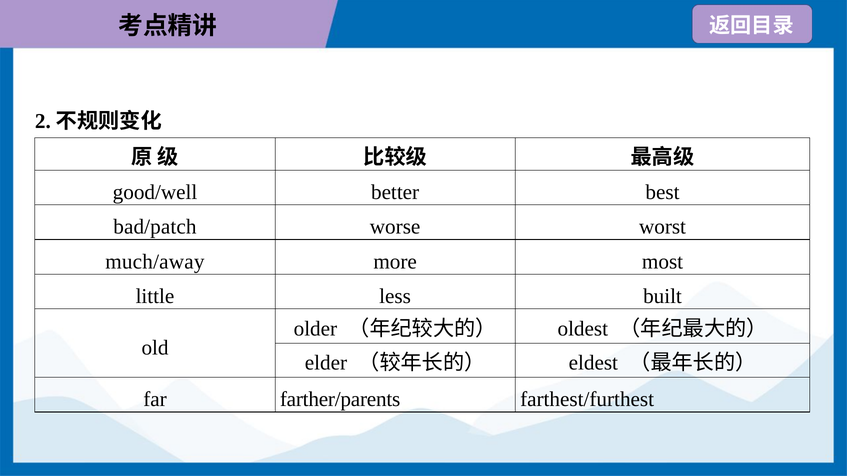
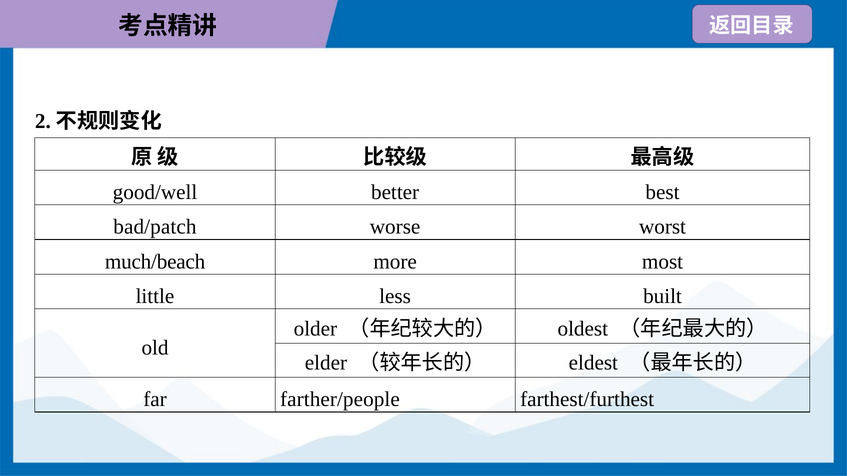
much/away: much/away -> much/beach
farther/parents: farther/parents -> farther/people
